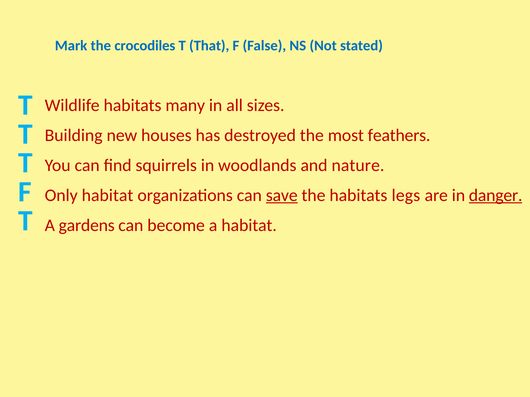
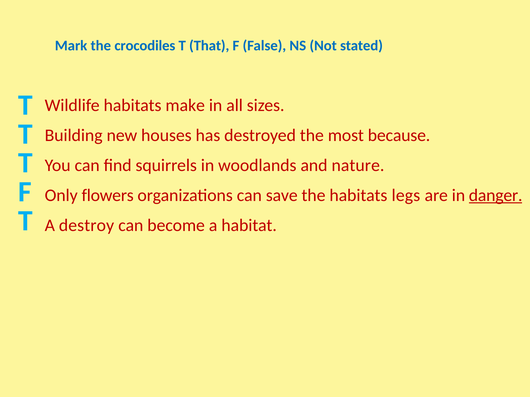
many: many -> make
feathers: feathers -> because
Only habitat: habitat -> flowers
save underline: present -> none
gardens: gardens -> destroy
